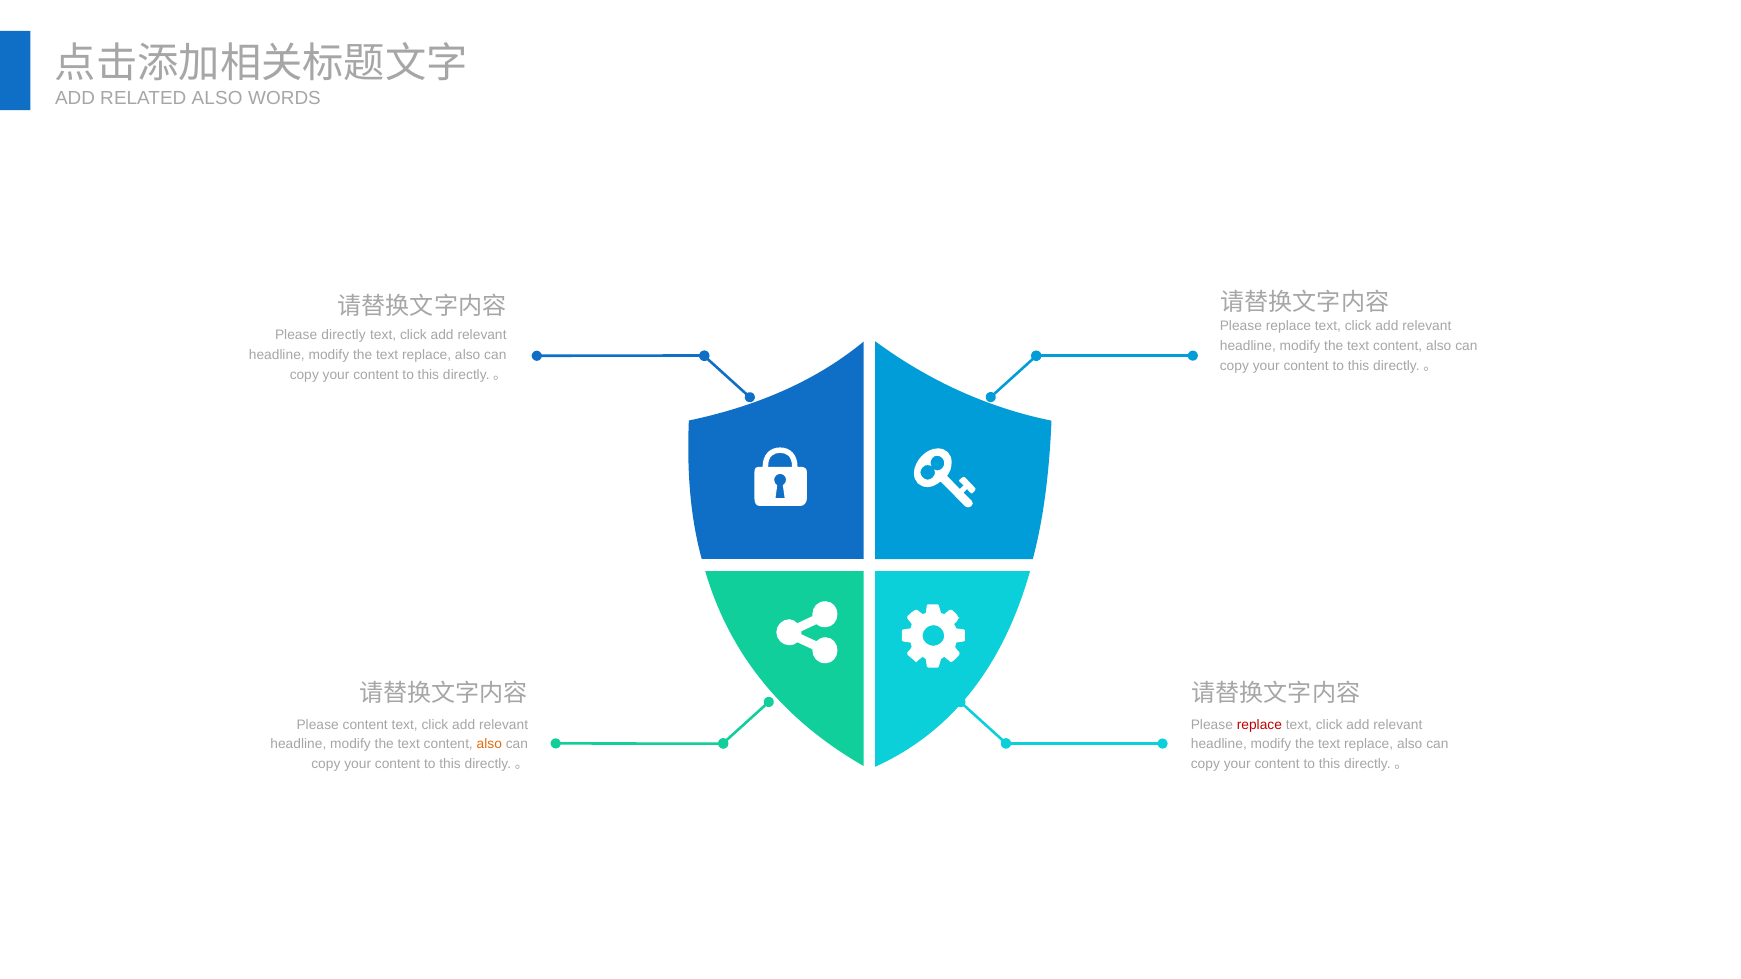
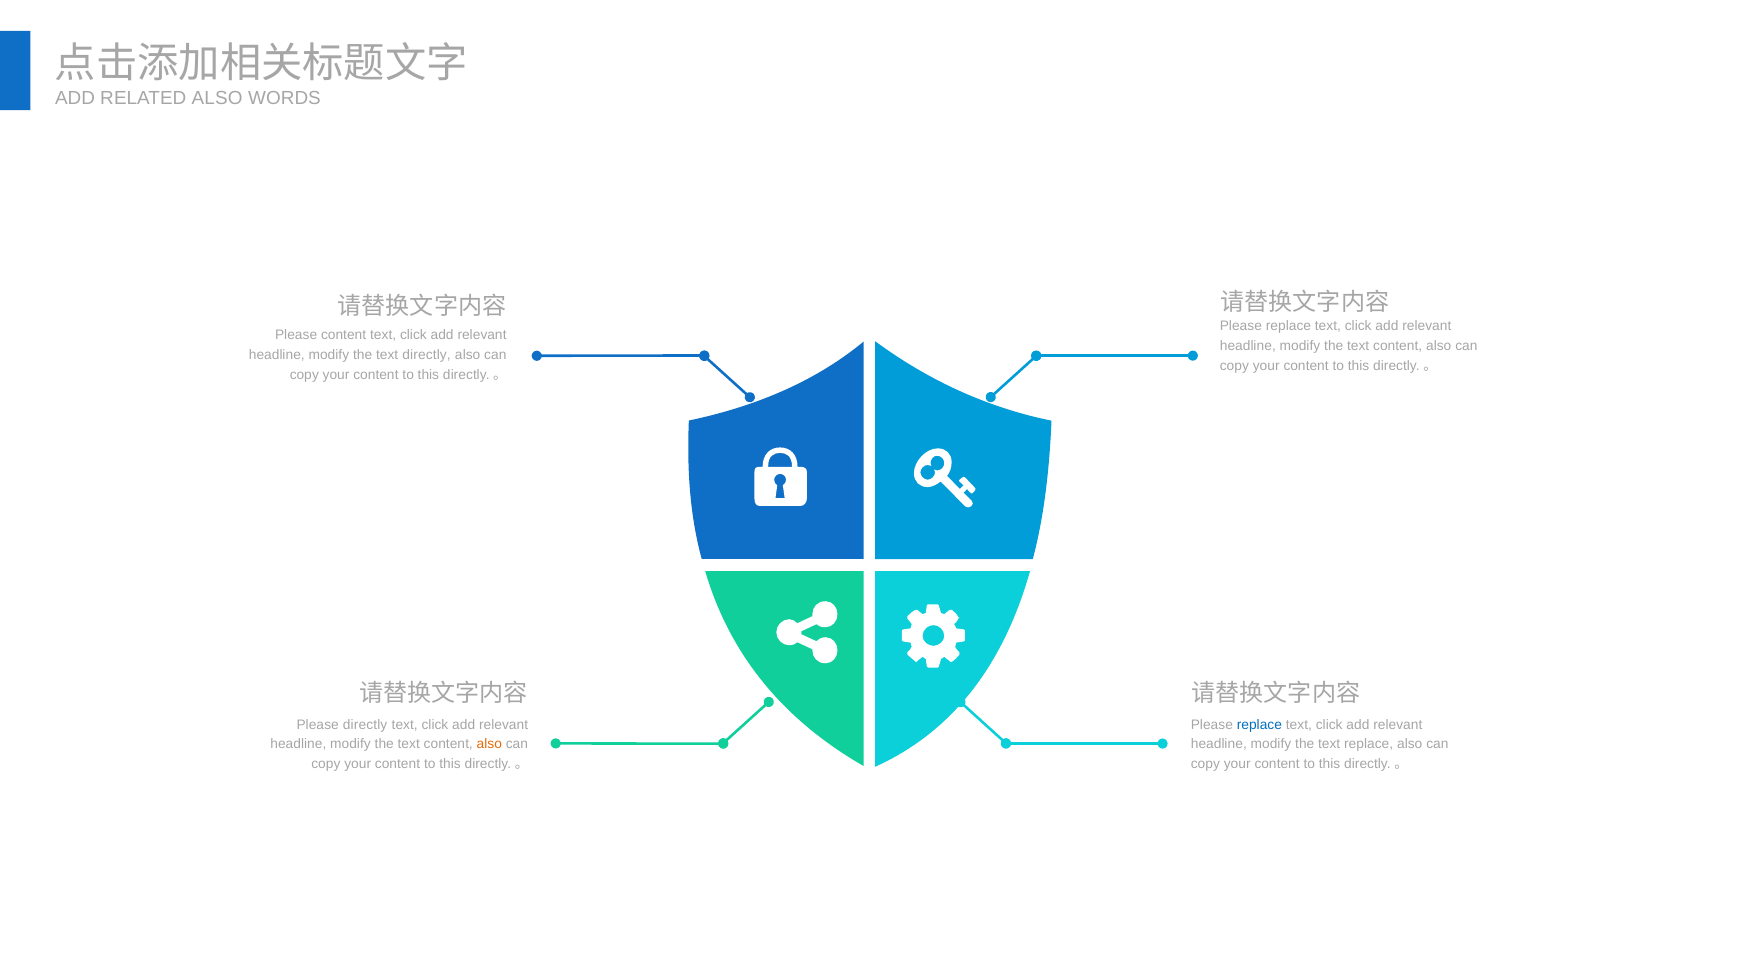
Please directly: directly -> content
replace at (427, 355): replace -> directly
Please content: content -> directly
replace at (1259, 725) colour: red -> blue
